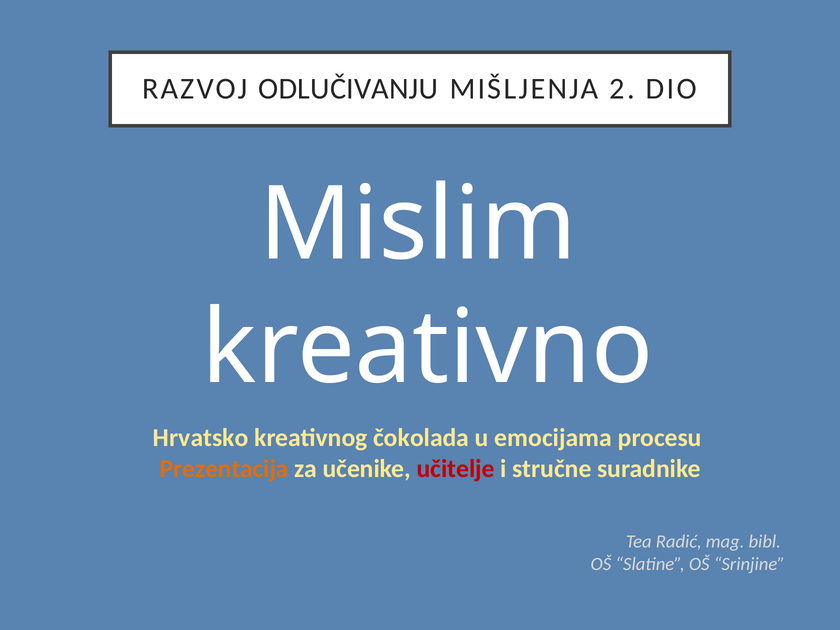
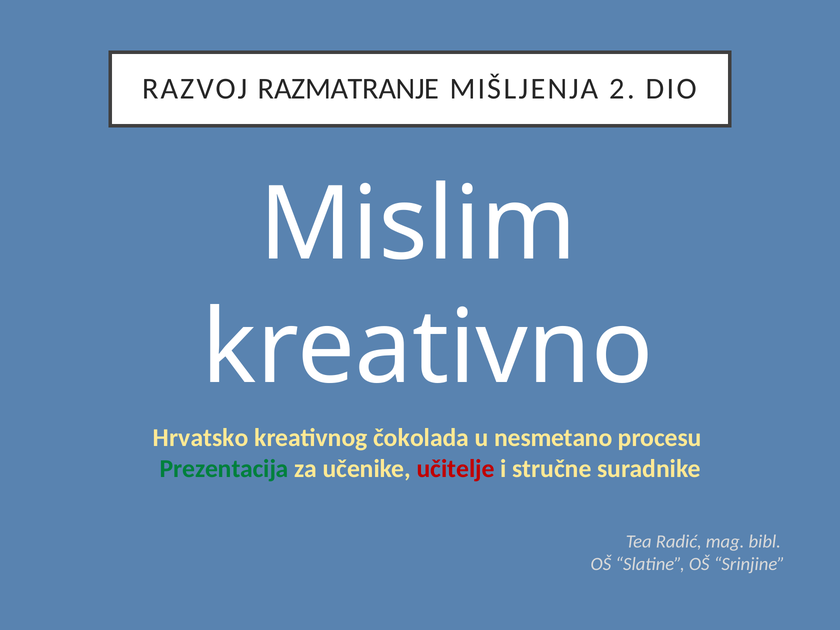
ODLUČIVANJU: ODLUČIVANJU -> RAZMATRANJE
emocijama: emocijama -> nesmetano
Prezentacija colour: orange -> green
